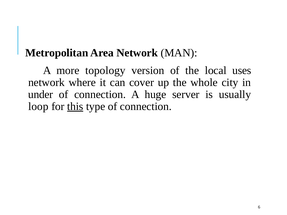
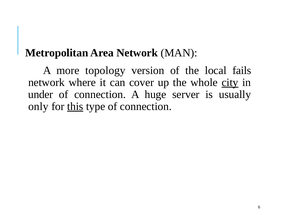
uses: uses -> fails
city underline: none -> present
loop: loop -> only
